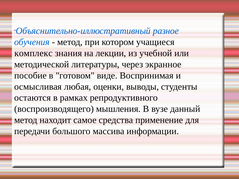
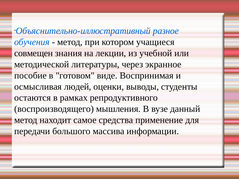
комплекс: комплекс -> совмещен
любая: любая -> людей
